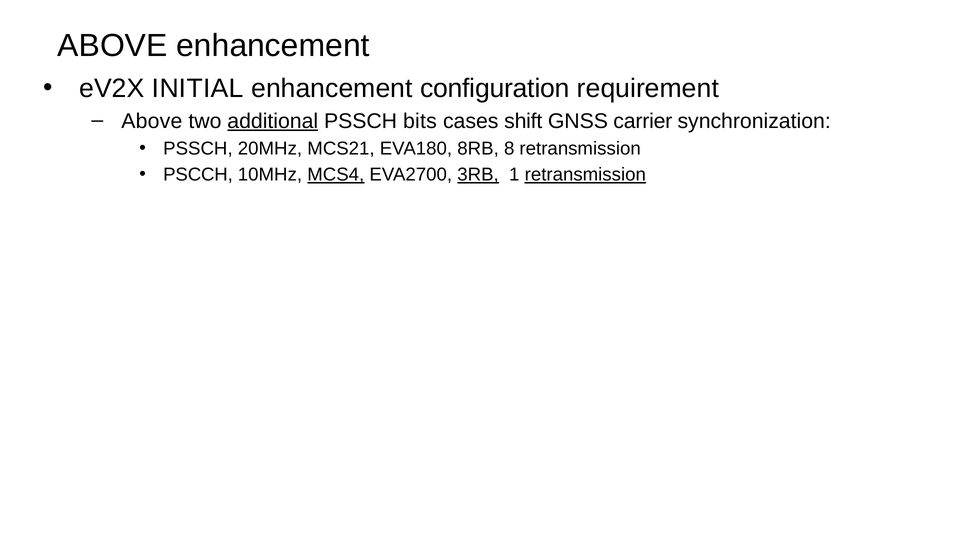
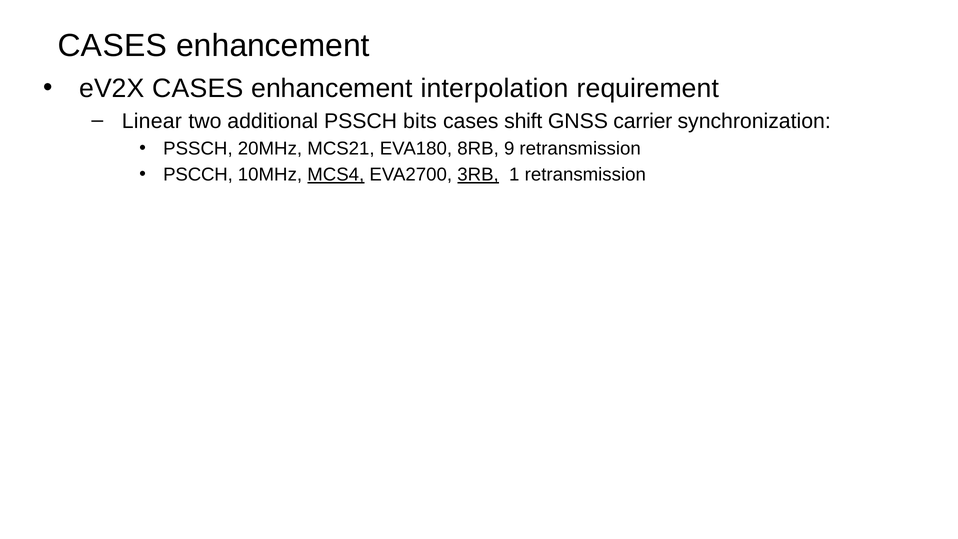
ABOVE at (112, 46): ABOVE -> CASES
eV2X INITIAL: INITIAL -> CASES
configuration: configuration -> interpolation
Above at (152, 121): Above -> Linear
additional underline: present -> none
8: 8 -> 9
retransmission at (585, 175) underline: present -> none
